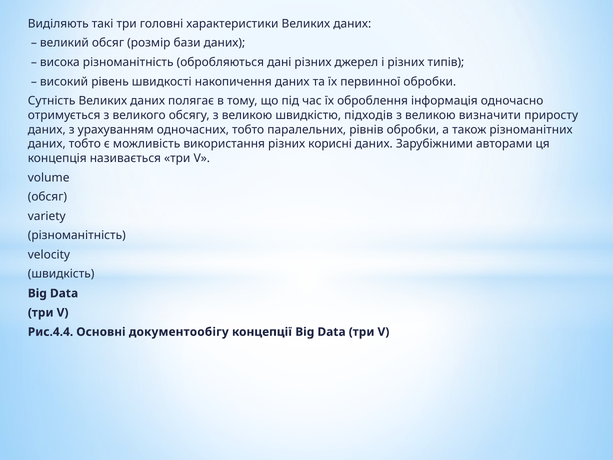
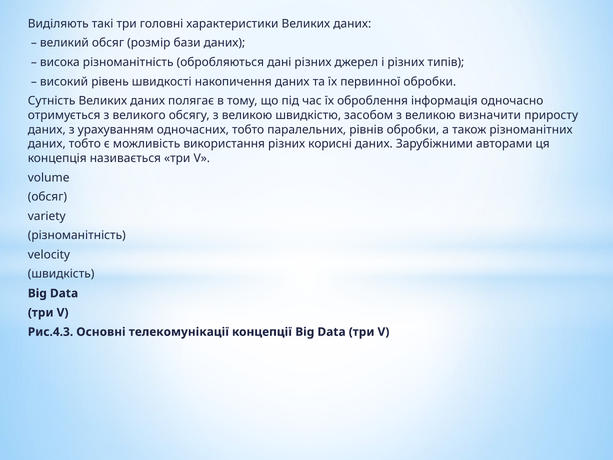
підходів: підходів -> засобом
Рис.4.4: Рис.4.4 -> Рис.4.3
документообігу: документообігу -> телекомунікації
